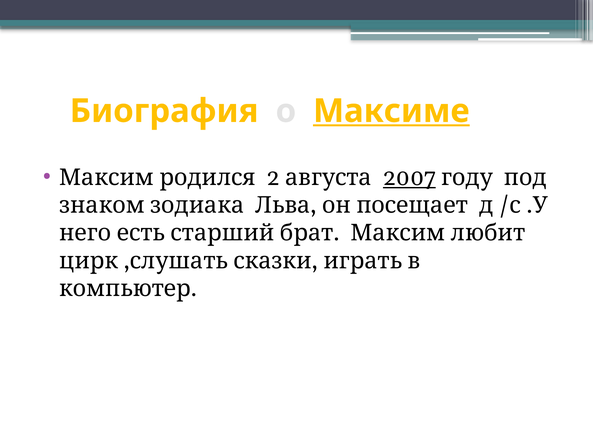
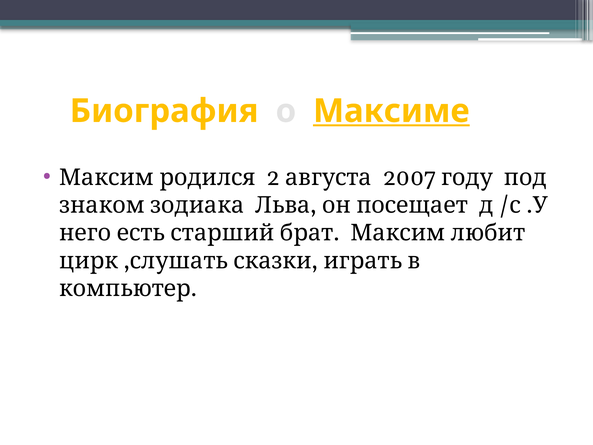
2007 underline: present -> none
